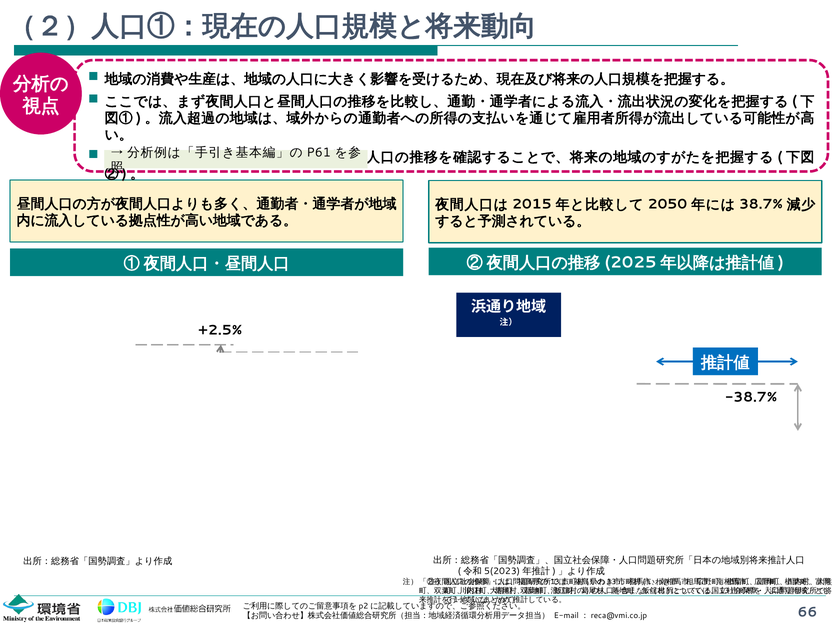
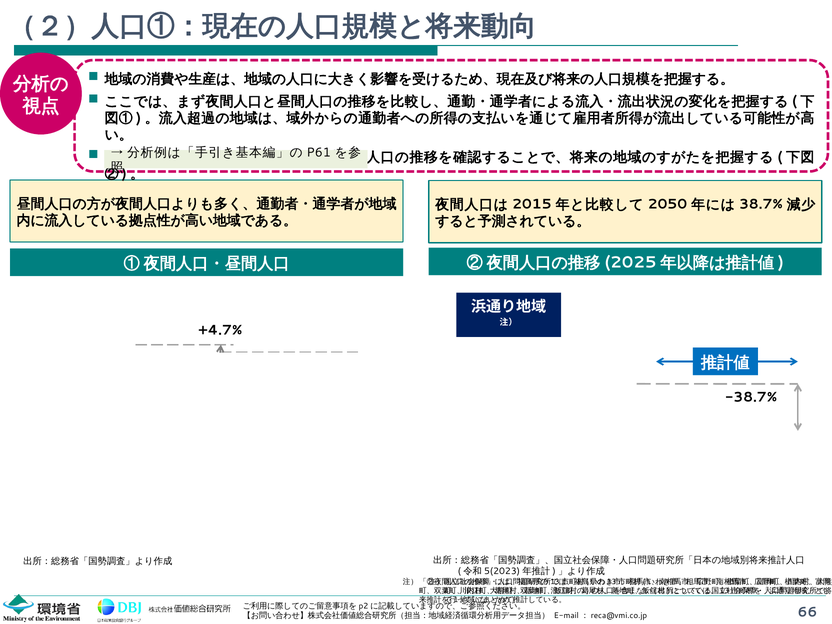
+2.5%: +2.5% -> +4.7%
